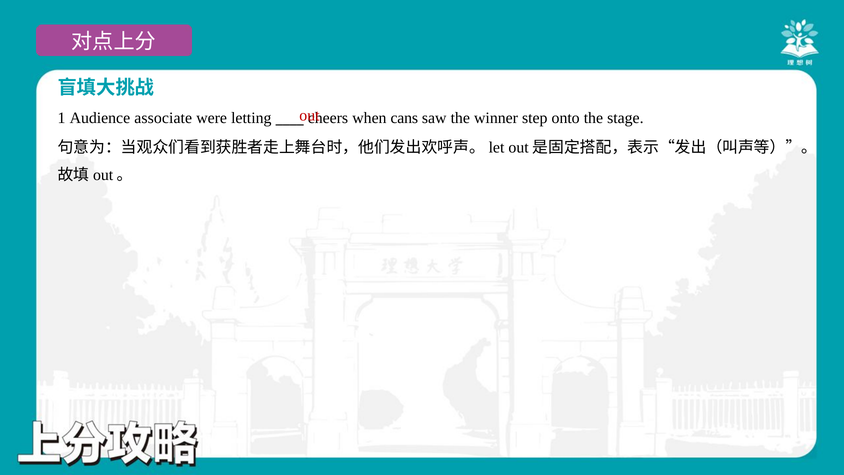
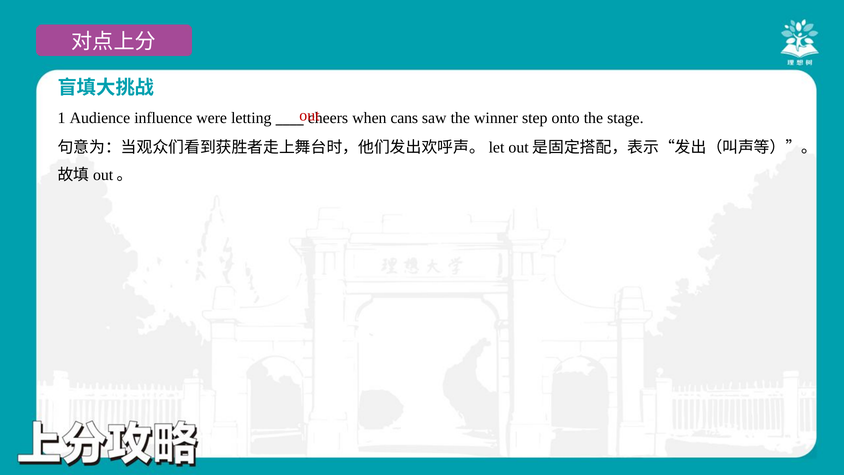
associate: associate -> influence
